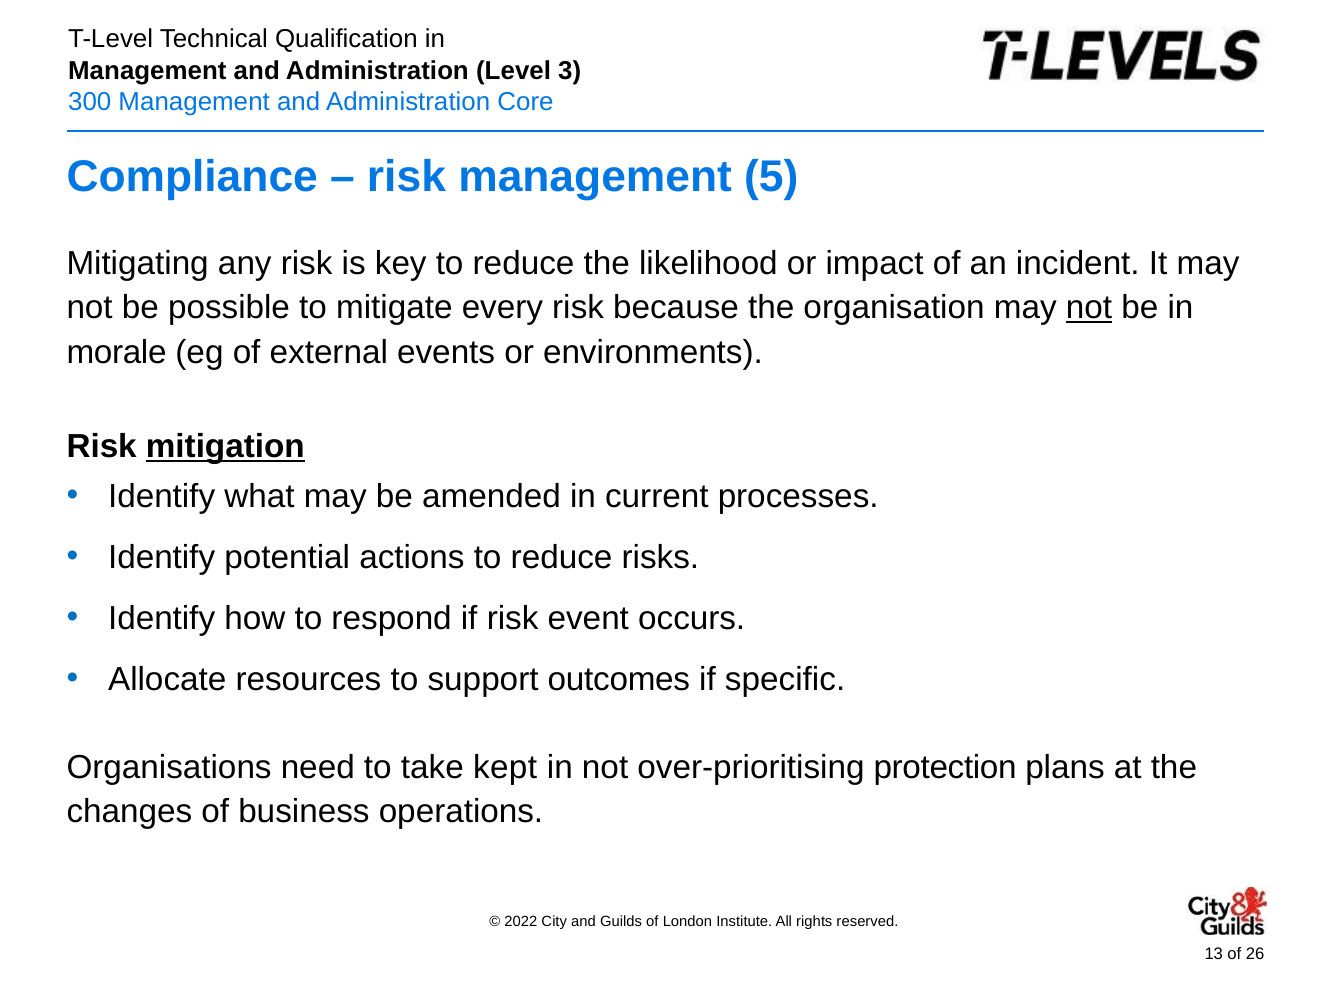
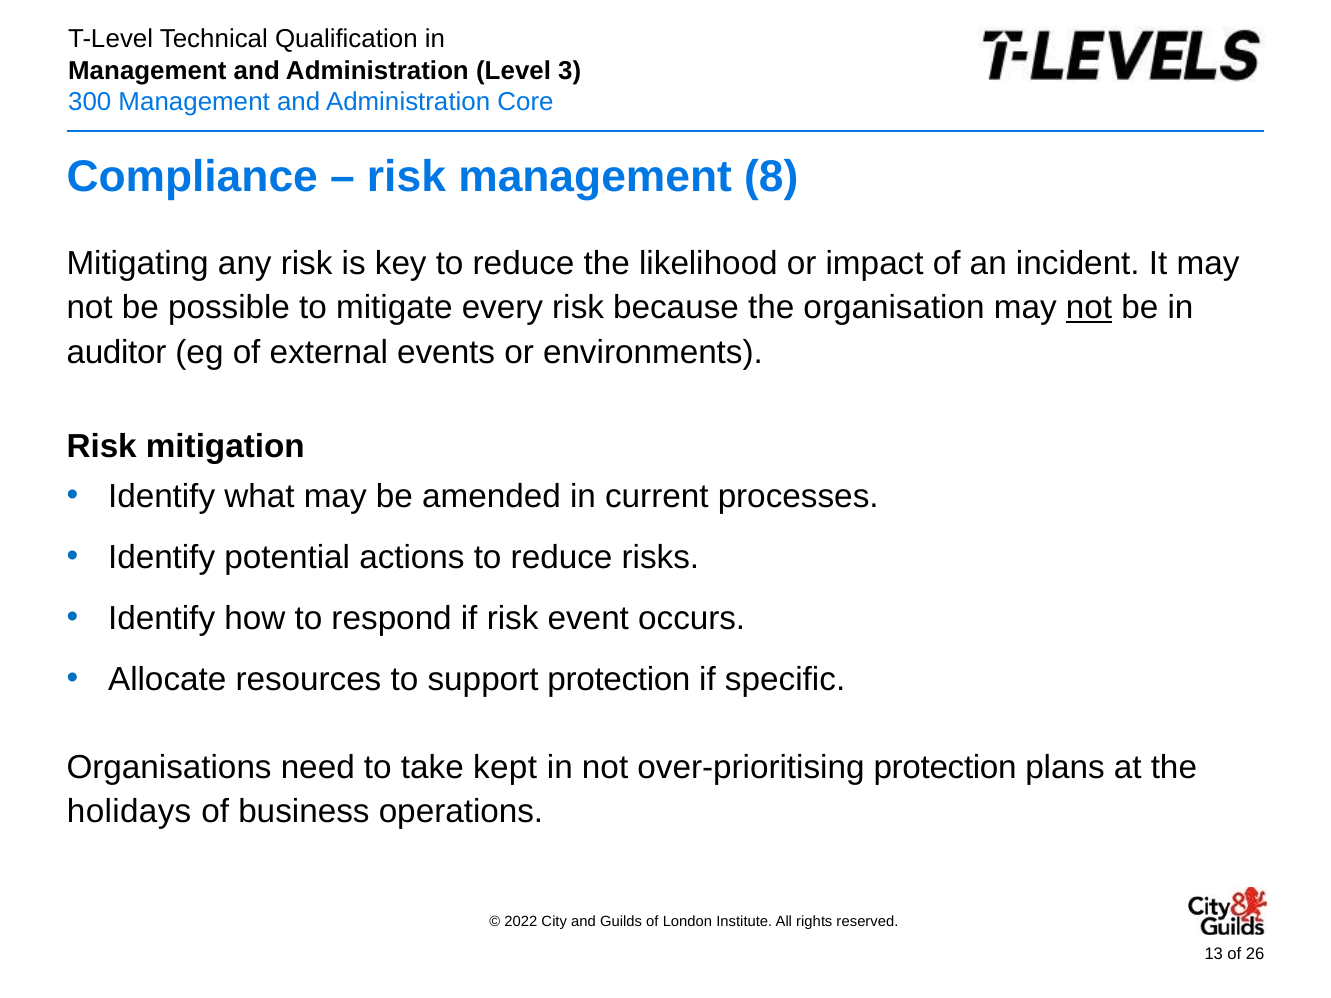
5: 5 -> 8
morale: morale -> auditor
mitigation underline: present -> none
support outcomes: outcomes -> protection
changes: changes -> holidays
